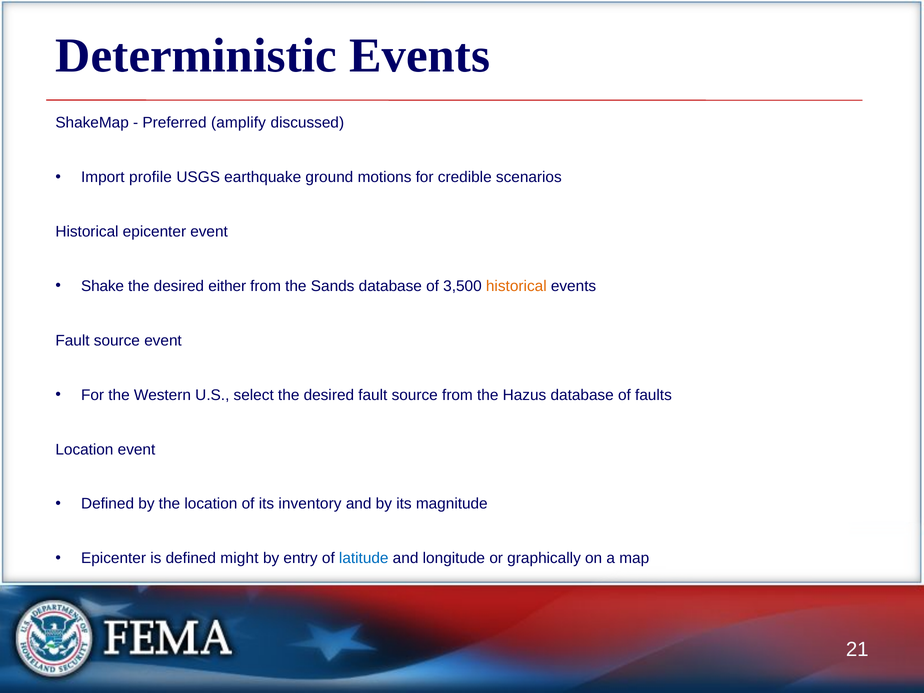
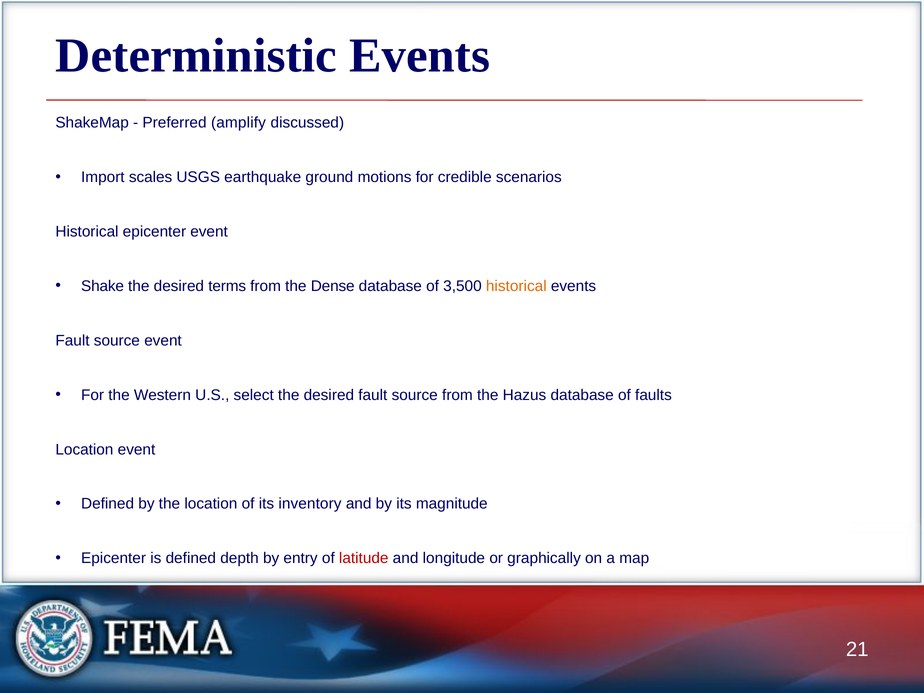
profile: profile -> scales
either: either -> terms
Sands: Sands -> Dense
might: might -> depth
latitude colour: blue -> red
